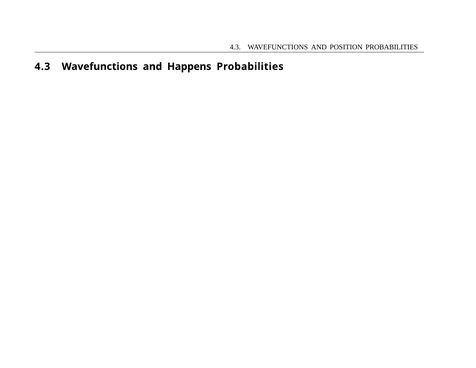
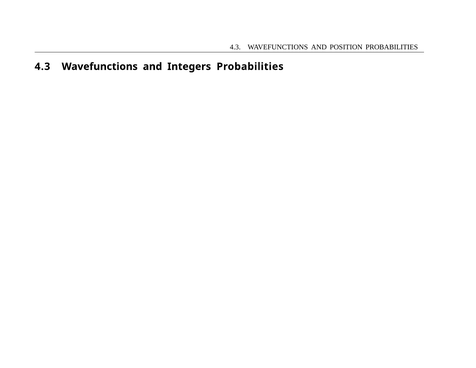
Happens: Happens -> Integers
